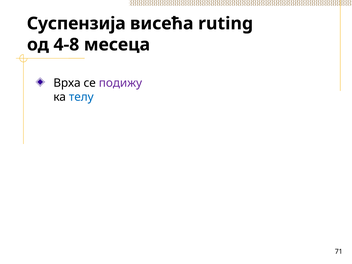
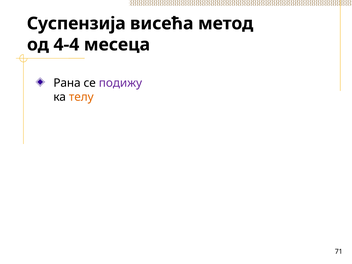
ruting: ruting -> метод
4-8: 4-8 -> 4-4
Врха: Врха -> Рана
телу colour: blue -> orange
